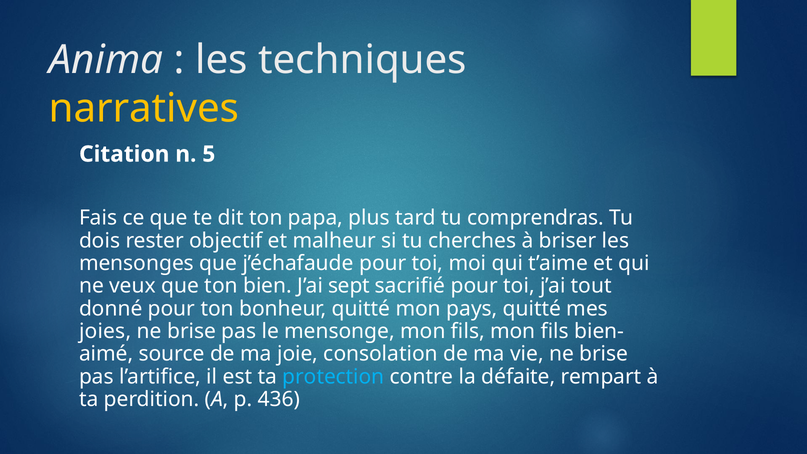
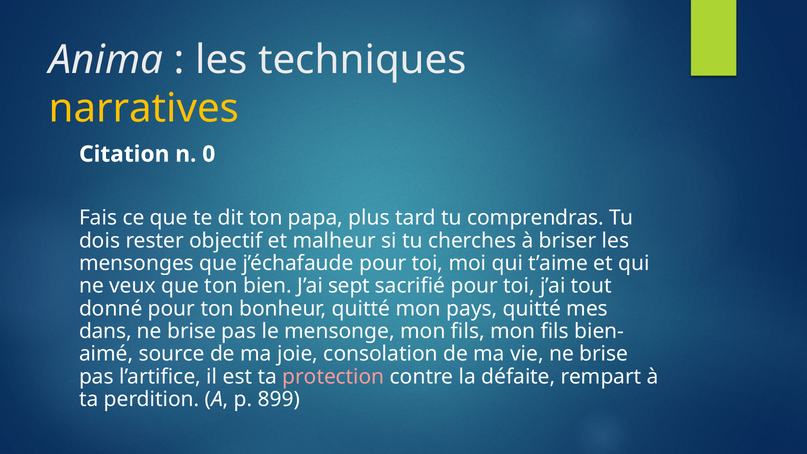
5: 5 -> 0
joies: joies -> dans
protection colour: light blue -> pink
436: 436 -> 899
